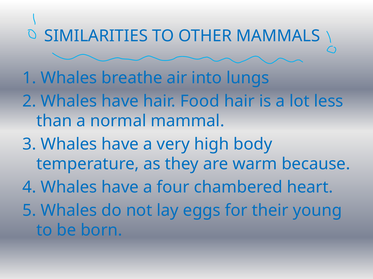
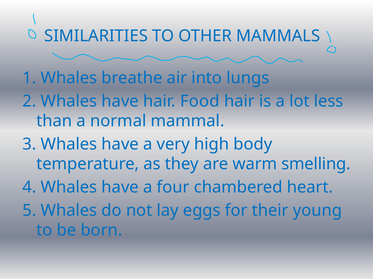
because: because -> smelling
